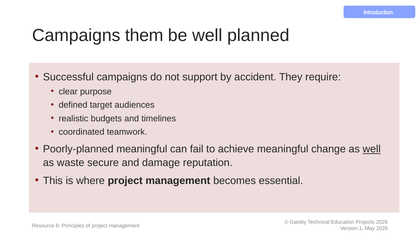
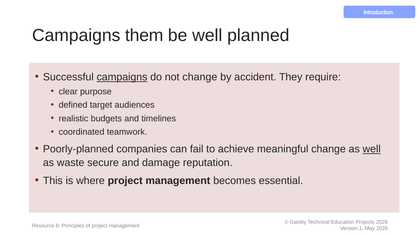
campaigns at (122, 77) underline: none -> present
not support: support -> change
Poorly-planned meaningful: meaningful -> companies
